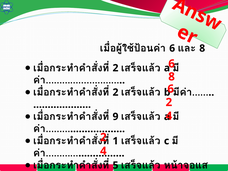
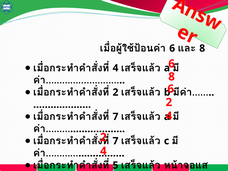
2 at (115, 68): 2 -> 4
9 at (115, 117): 9 -> 7
1 at (115, 141): 1 -> 7
